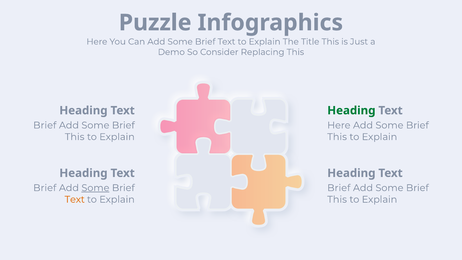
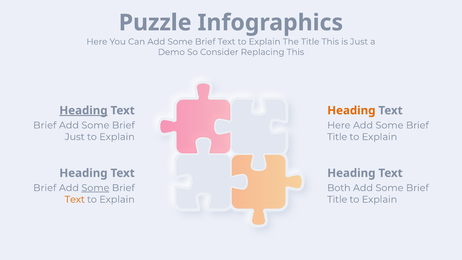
Heading at (83, 110) underline: none -> present
Heading at (351, 110) colour: green -> orange
This at (75, 137): This -> Just
This at (337, 137): This -> Title
Brief at (339, 188): Brief -> Both
This at (337, 199): This -> Title
